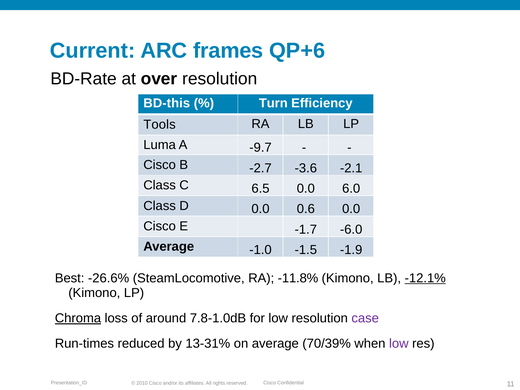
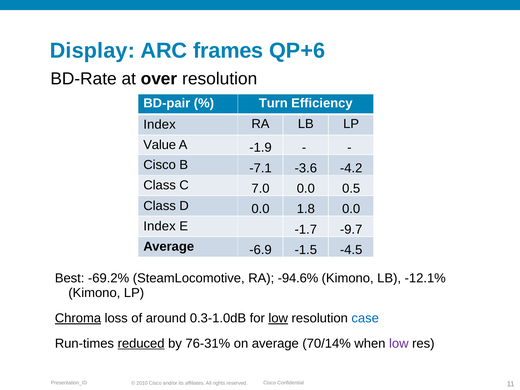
Current: Current -> Display
BD-this: BD-this -> BD-pair
Tools at (160, 125): Tools -> Index
Luma: Luma -> Value
-9.7: -9.7 -> -1.9
-2.7: -2.7 -> -7.1
-2.1: -2.1 -> -4.2
6.5: 6.5 -> 7.0
6.0: 6.0 -> 0.5
0.6: 0.6 -> 1.8
Cisco at (160, 226): Cisco -> Index
-6.0: -6.0 -> -9.7
-1.0: -1.0 -> -6.9
-1.9: -1.9 -> -4.5
-26.6%: -26.6% -> -69.2%
-11.8%: -11.8% -> -94.6%
-12.1% underline: present -> none
7.8-1.0dB: 7.8-1.0dB -> 0.3-1.0dB
low at (278, 318) underline: none -> present
case colour: purple -> blue
reduced underline: none -> present
13-31%: 13-31% -> 76-31%
70/39%: 70/39% -> 70/14%
